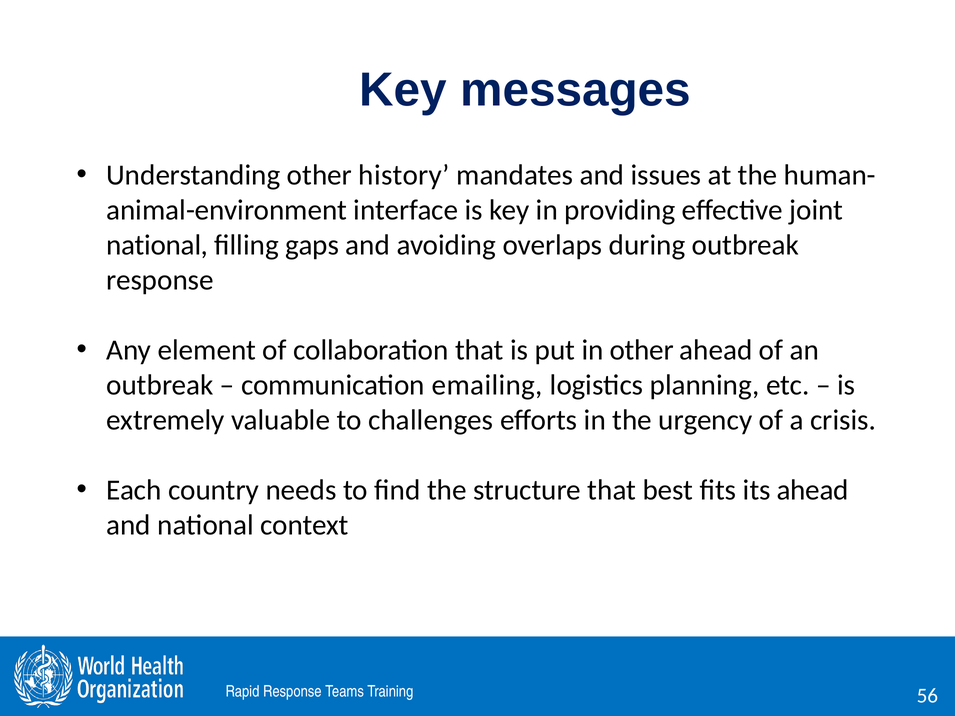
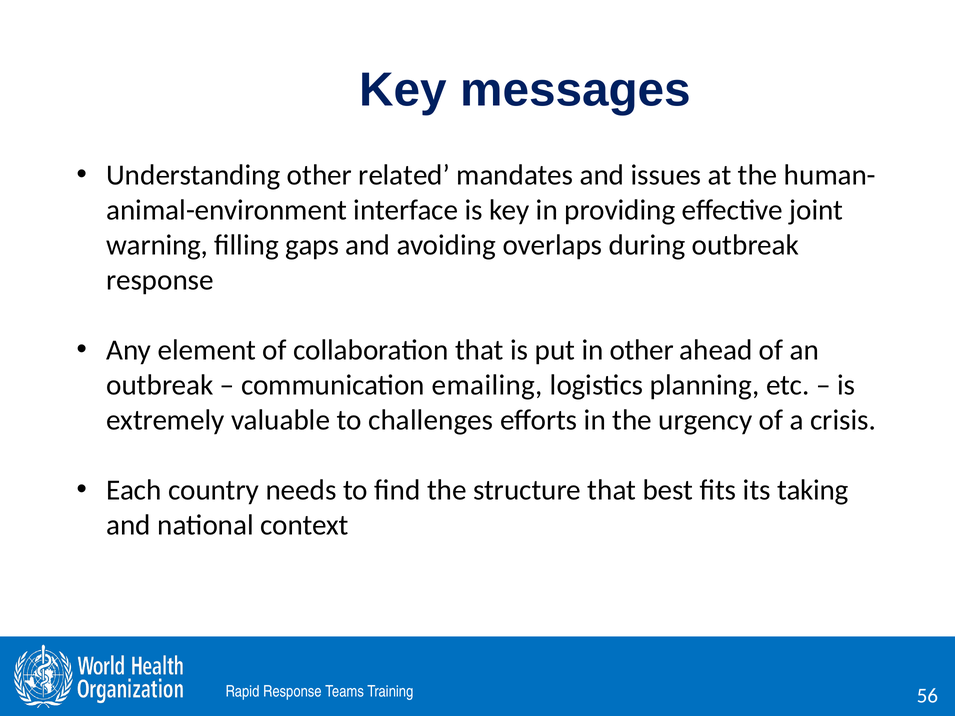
history: history -> related
national at (157, 245): national -> warning
its ahead: ahead -> taking
